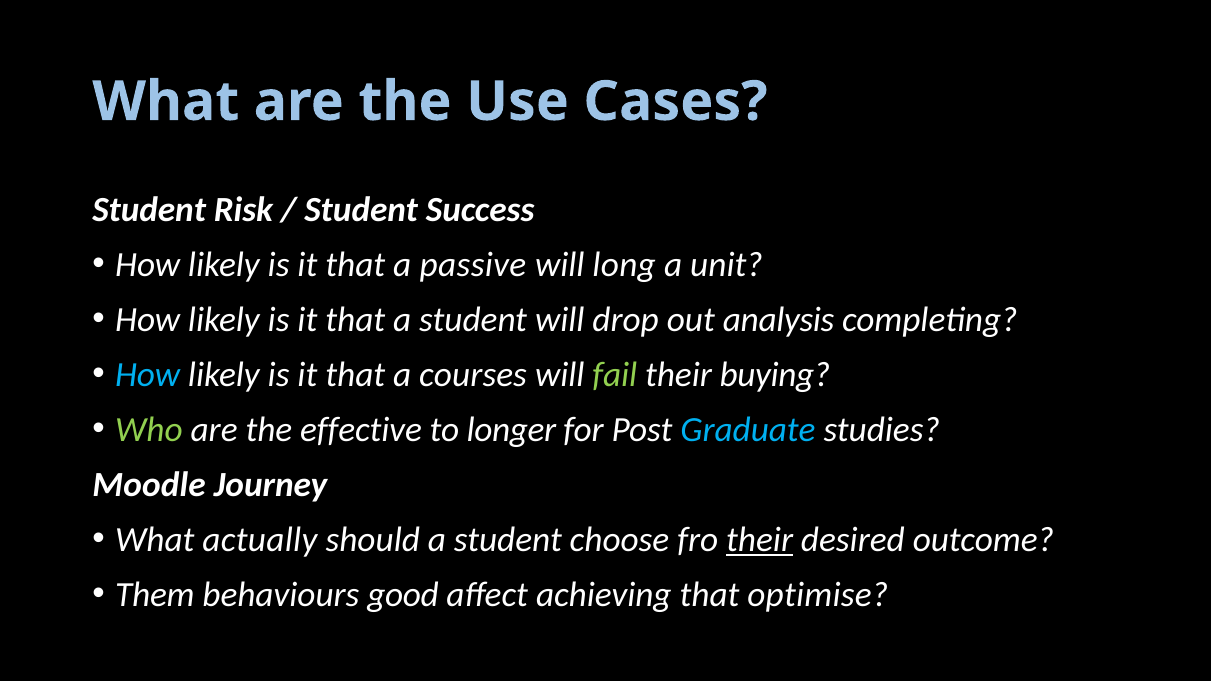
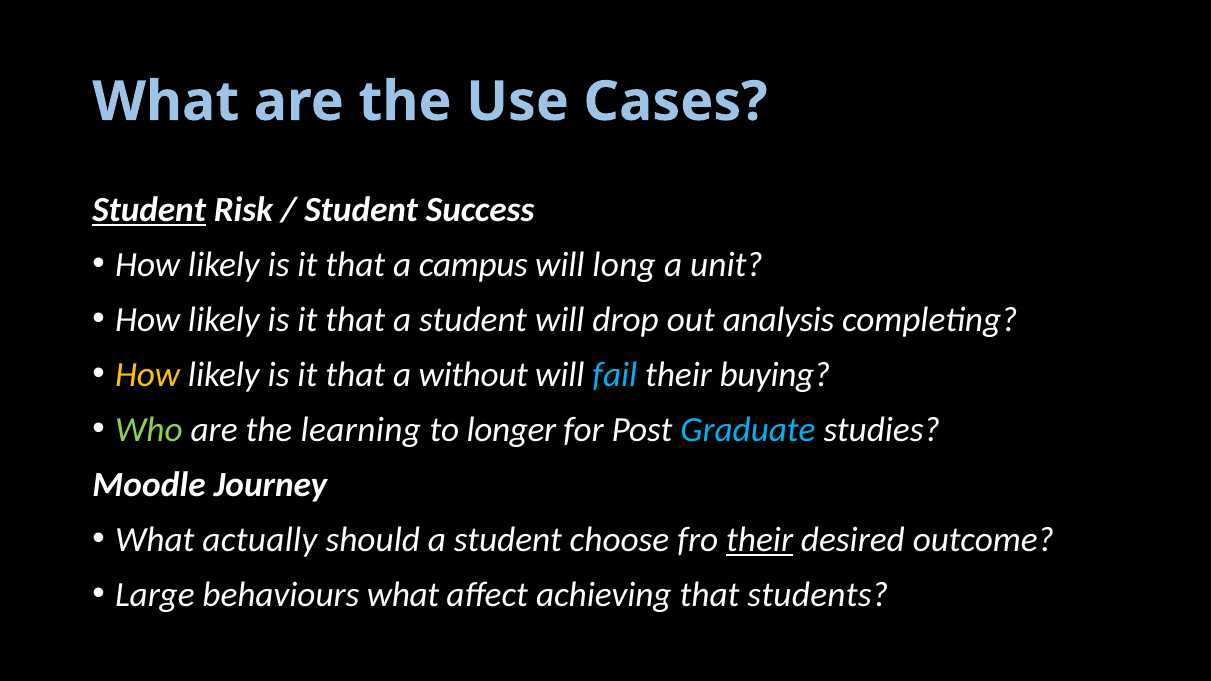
Student at (149, 210) underline: none -> present
passive: passive -> campus
How at (148, 375) colour: light blue -> yellow
courses: courses -> without
fail colour: light green -> light blue
effective: effective -> learning
Them: Them -> Large
behaviours good: good -> what
optimise: optimise -> students
